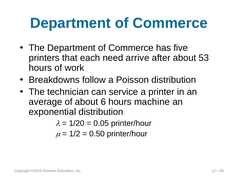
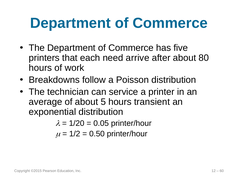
53: 53 -> 80
6: 6 -> 5
machine: machine -> transient
